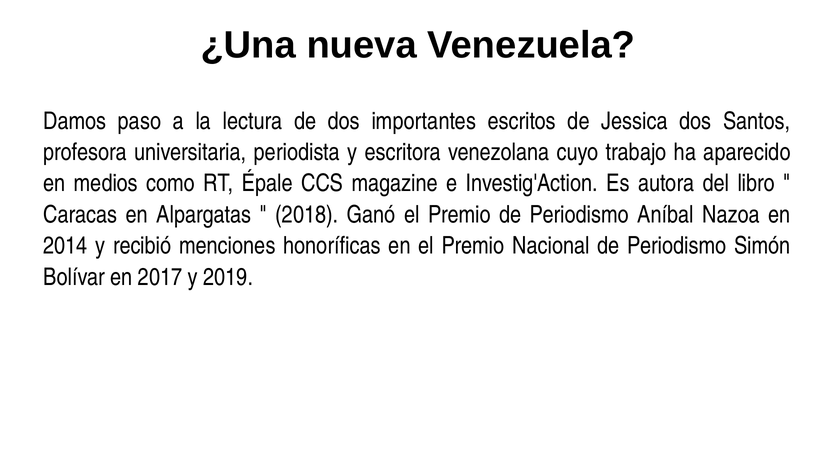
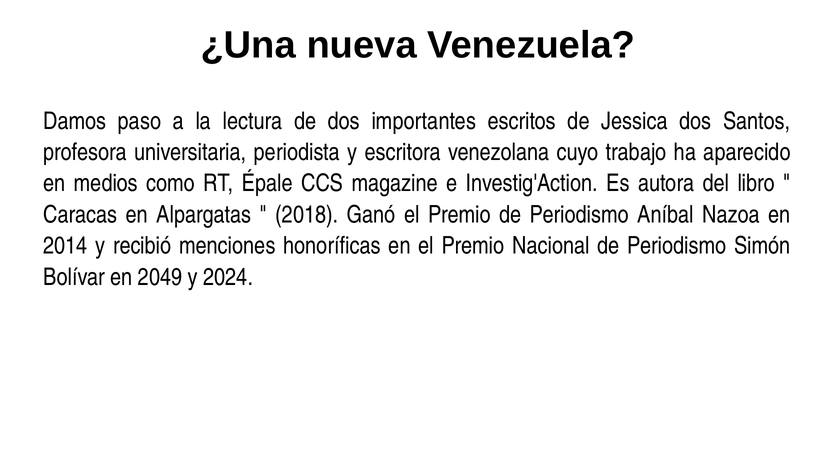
2017: 2017 -> 2049
2019: 2019 -> 2024
